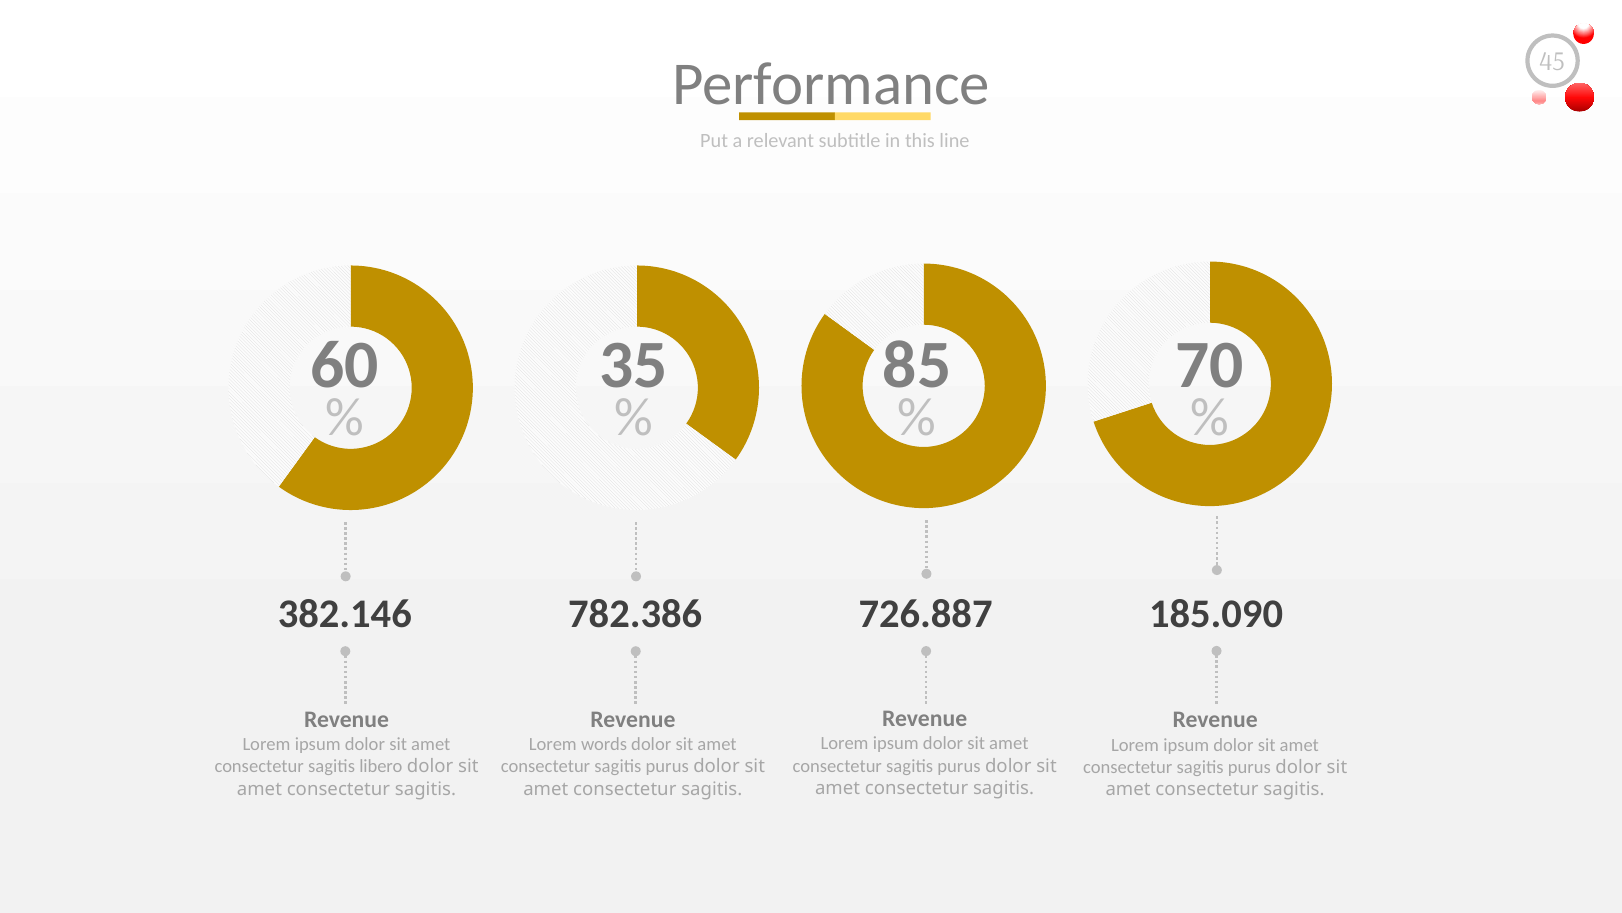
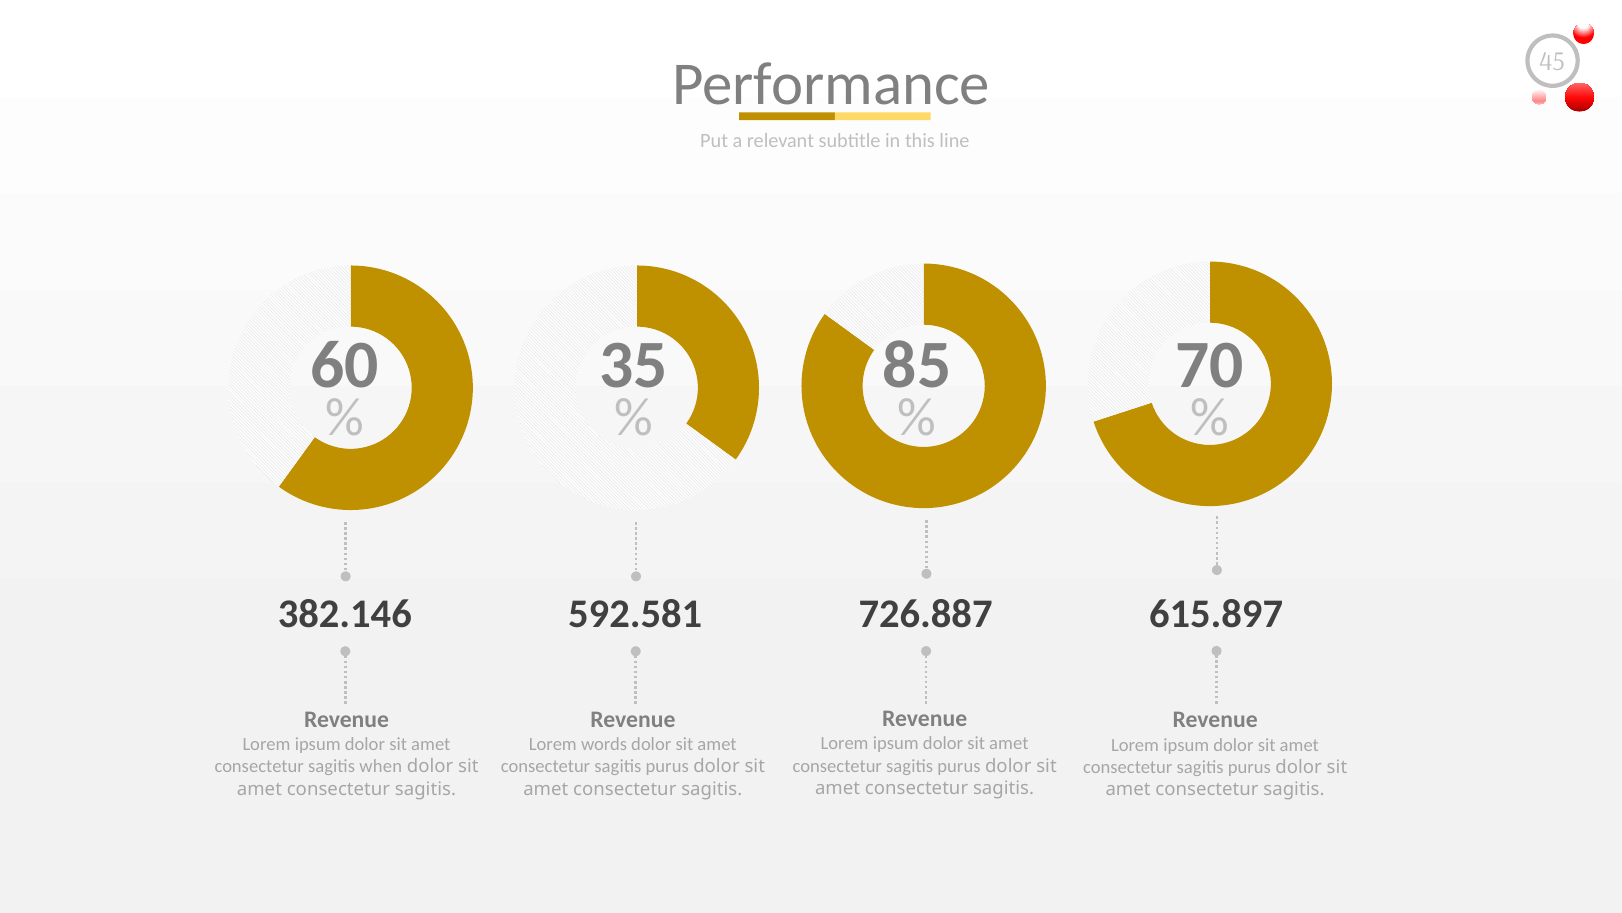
782.386: 782.386 -> 592.581
185.090: 185.090 -> 615.897
libero: libero -> when
